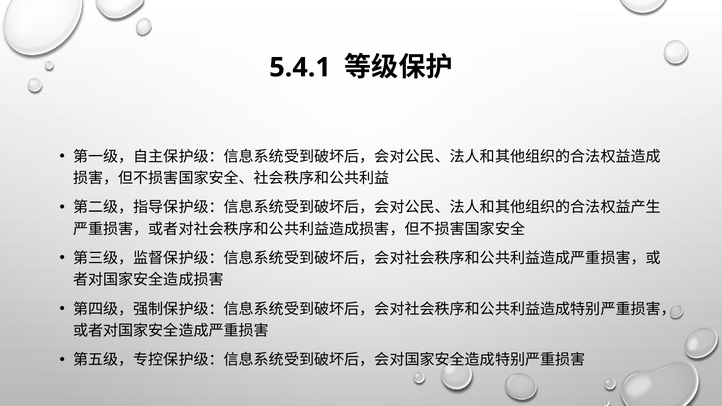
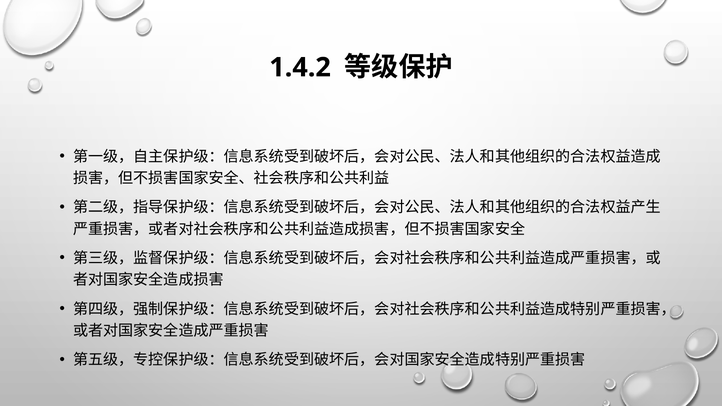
5.4.1: 5.4.1 -> 1.4.2
